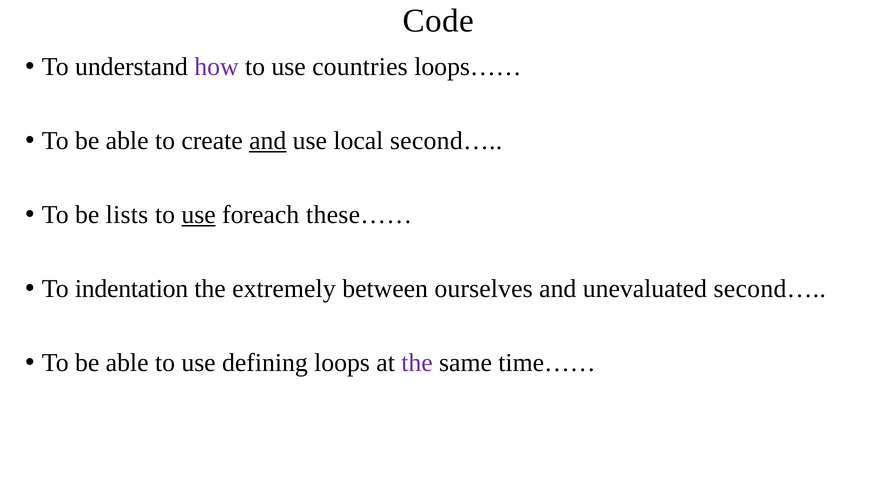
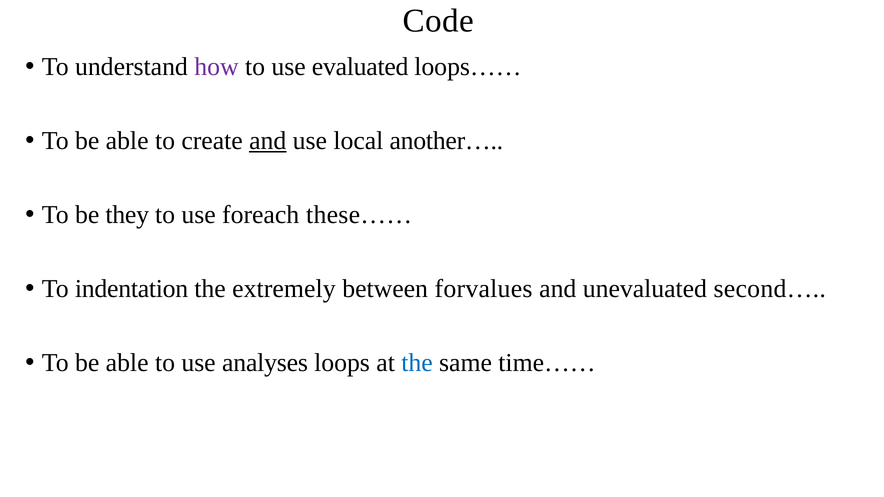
countries: countries -> evaluated
local second…: second… -> another…
lists: lists -> they
use at (199, 215) underline: present -> none
ourselves: ourselves -> forvalues
defining: defining -> analyses
the at (417, 363) colour: purple -> blue
